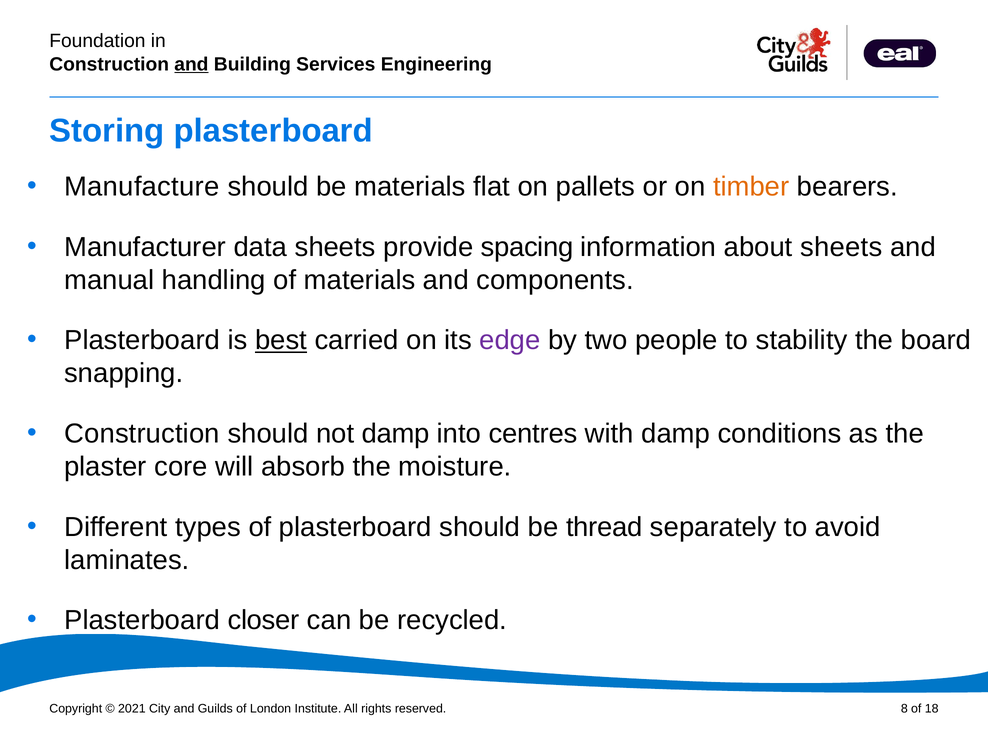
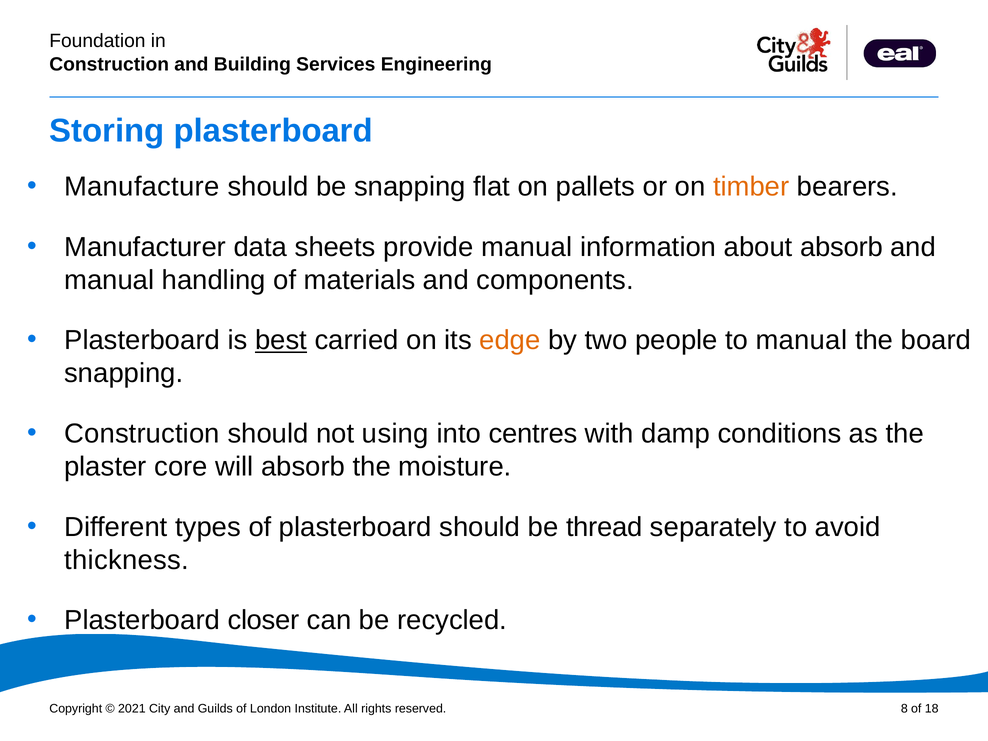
and at (191, 64) underline: present -> none
be materials: materials -> snapping
provide spacing: spacing -> manual
about sheets: sheets -> absorb
edge colour: purple -> orange
to stability: stability -> manual
not damp: damp -> using
laminates: laminates -> thickness
